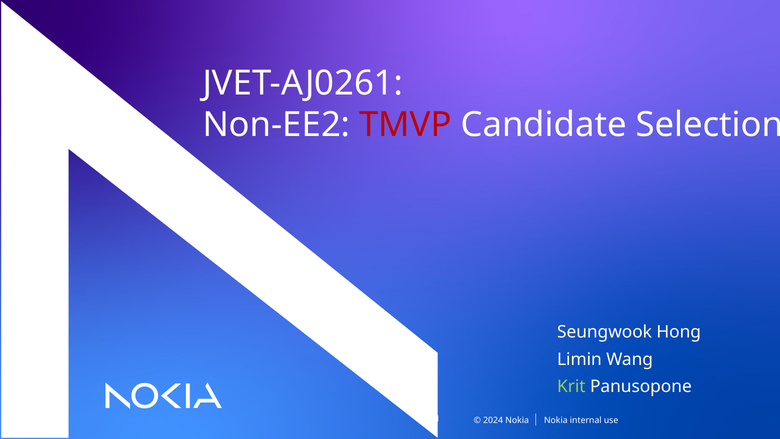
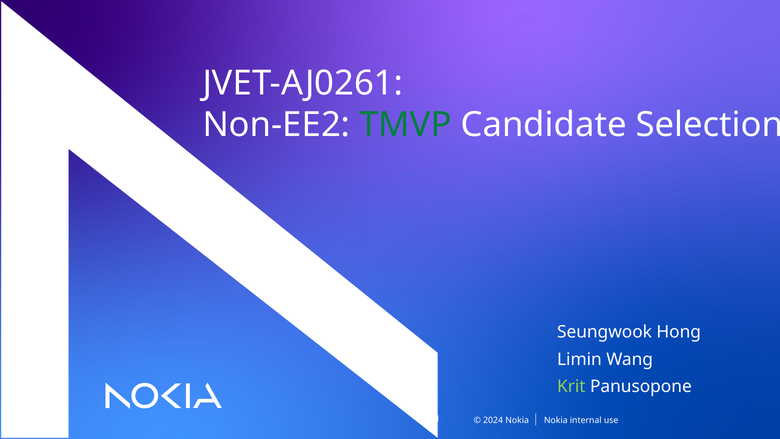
TMVP colour: red -> green
